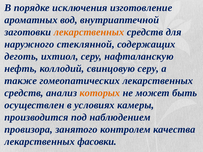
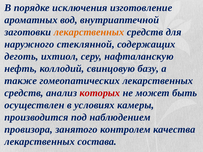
свинцовую серу: серу -> базу
которых colour: orange -> red
фасовки: фасовки -> состава
